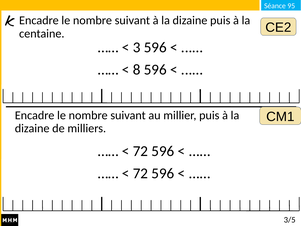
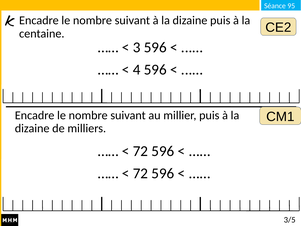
8: 8 -> 4
